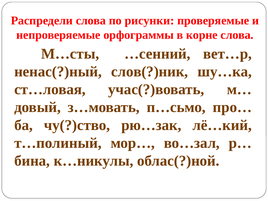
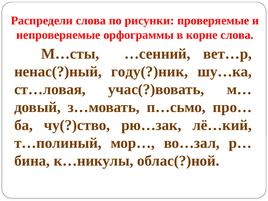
слов(?)ник: слов(?)ник -> году(?)ник
